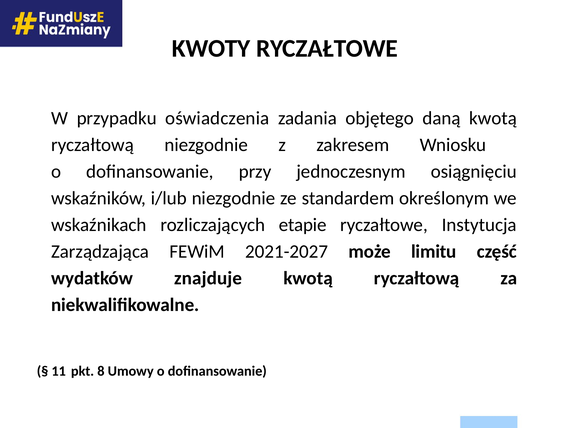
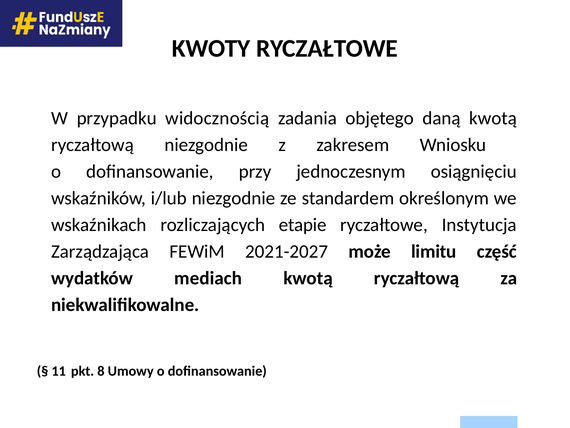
oświadczenia: oświadczenia -> widocznością
znajduje: znajduje -> mediach
